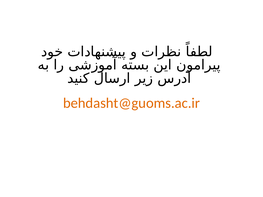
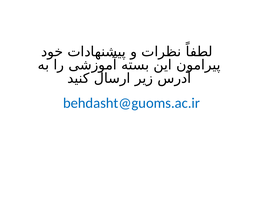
behdasht@guoms.ac.ir colour: orange -> blue
